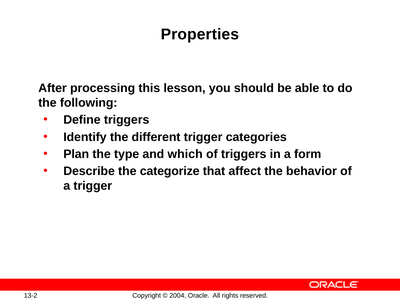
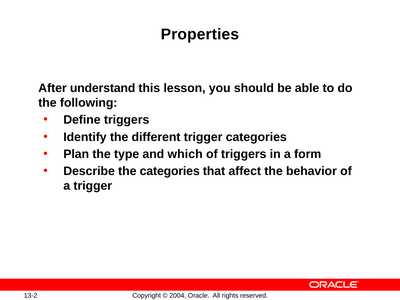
processing: processing -> understand
the categorize: categorize -> categories
